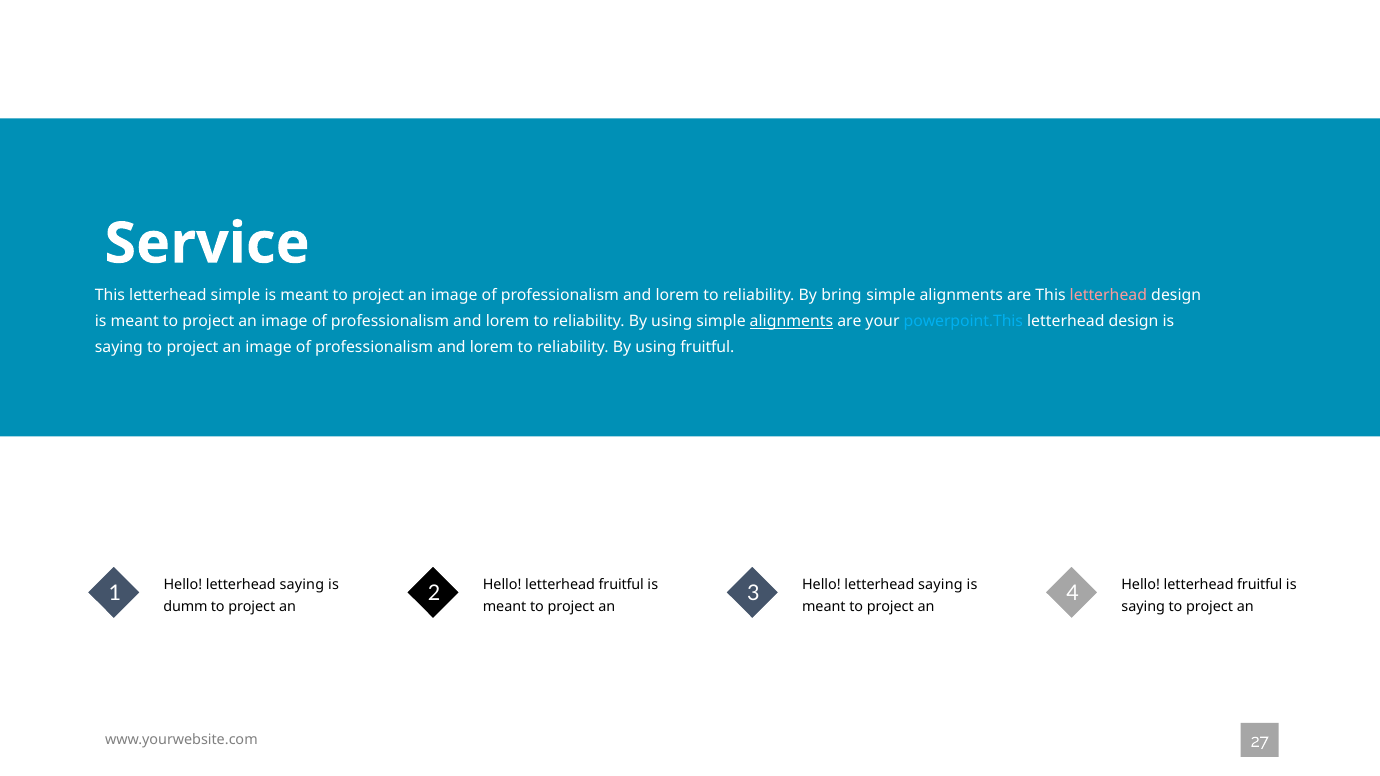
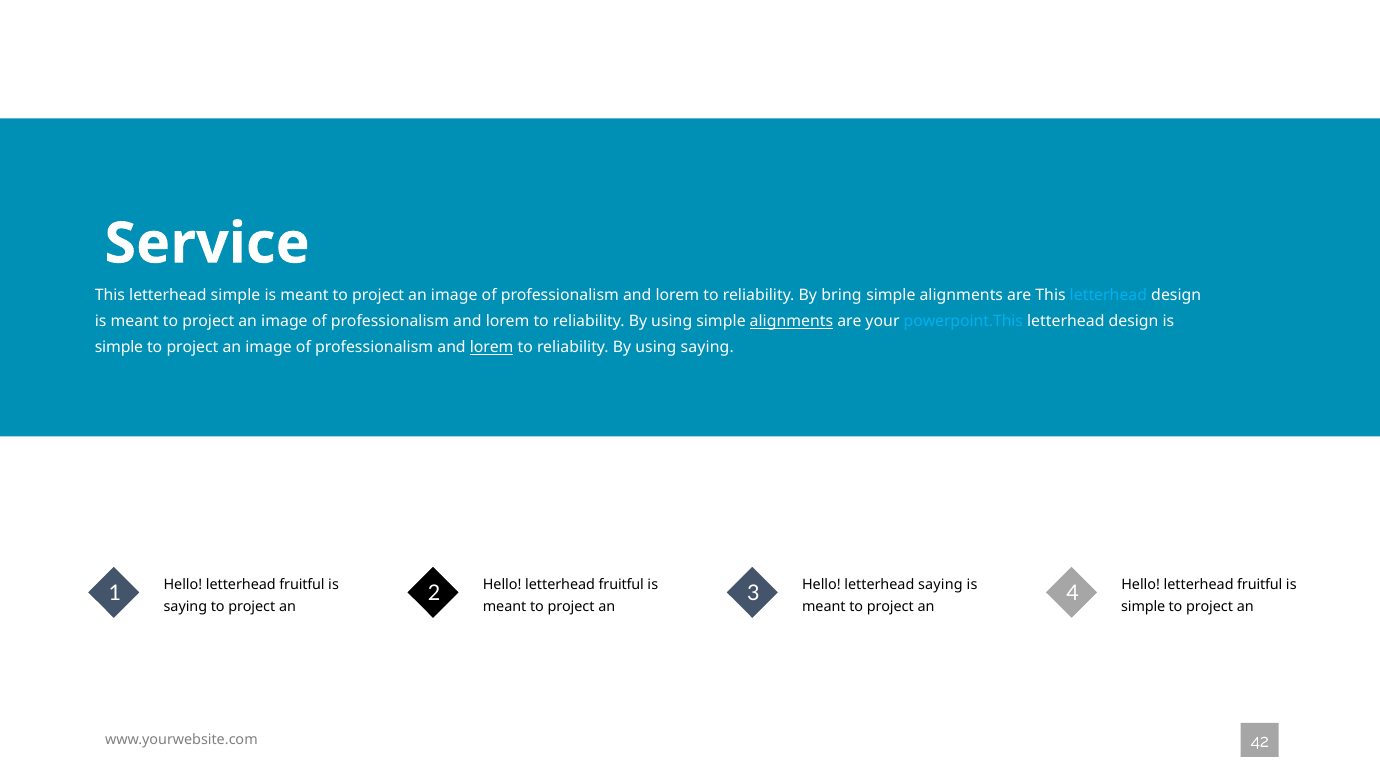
letterhead at (1108, 296) colour: pink -> light blue
saying at (119, 348): saying -> simple
lorem at (492, 348) underline: none -> present
using fruitful: fruitful -> saying
1 Hello letterhead saying: saying -> fruitful
dumm at (185, 606): dumm -> saying
saying at (1143, 606): saying -> simple
27: 27 -> 42
